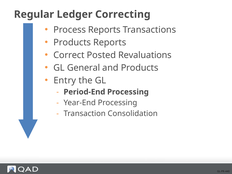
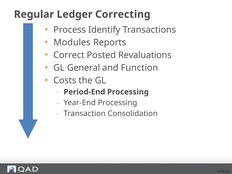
Process Reports: Reports -> Identify
Products at (72, 42): Products -> Modules
and Products: Products -> Function
Entry: Entry -> Costs
